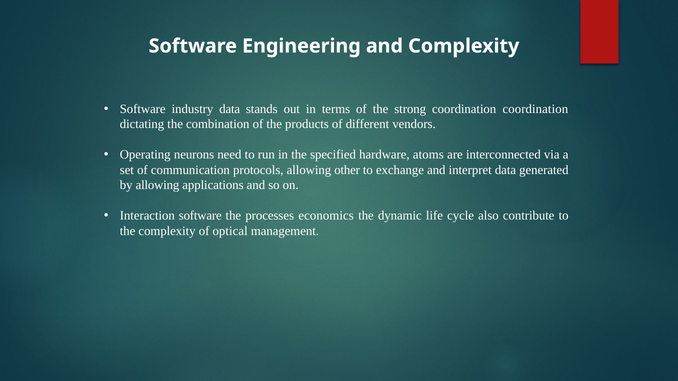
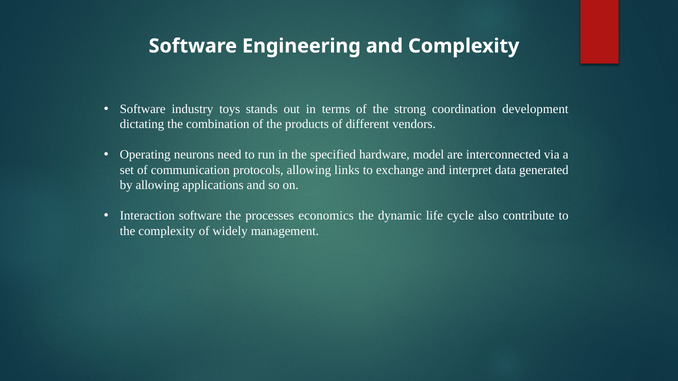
industry data: data -> toys
coordination coordination: coordination -> development
atoms: atoms -> model
other: other -> links
optical: optical -> widely
